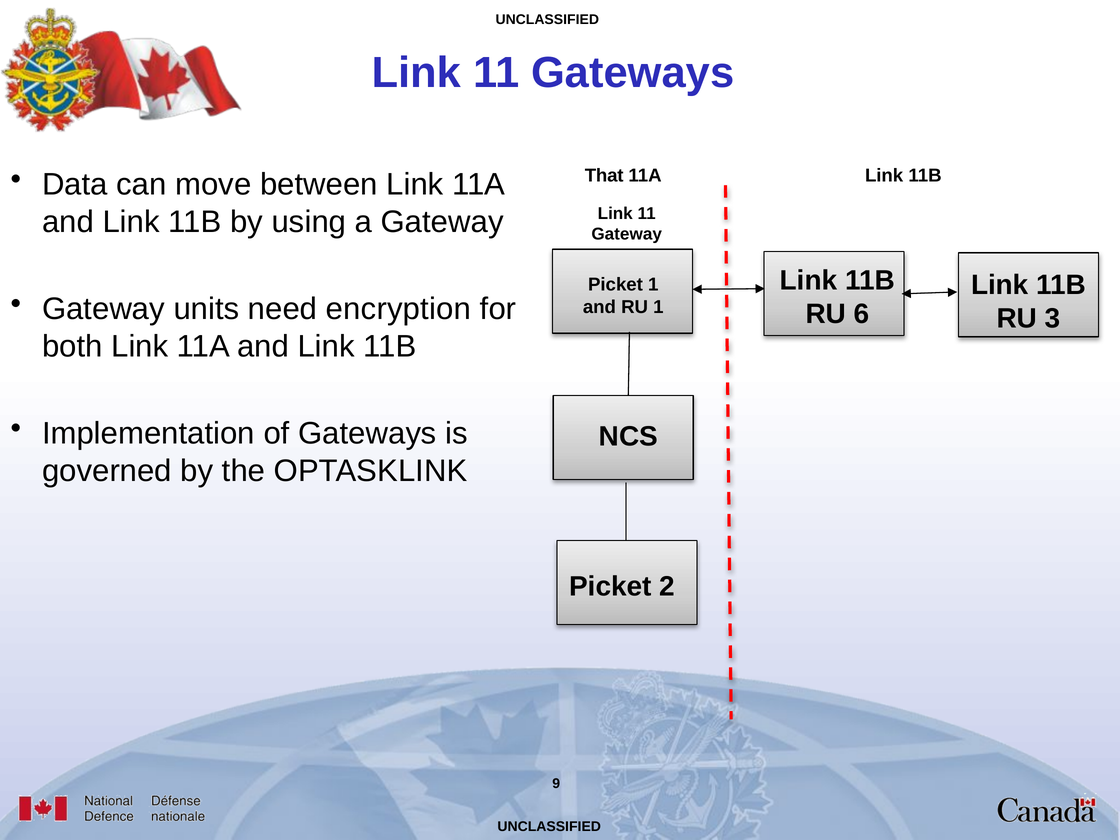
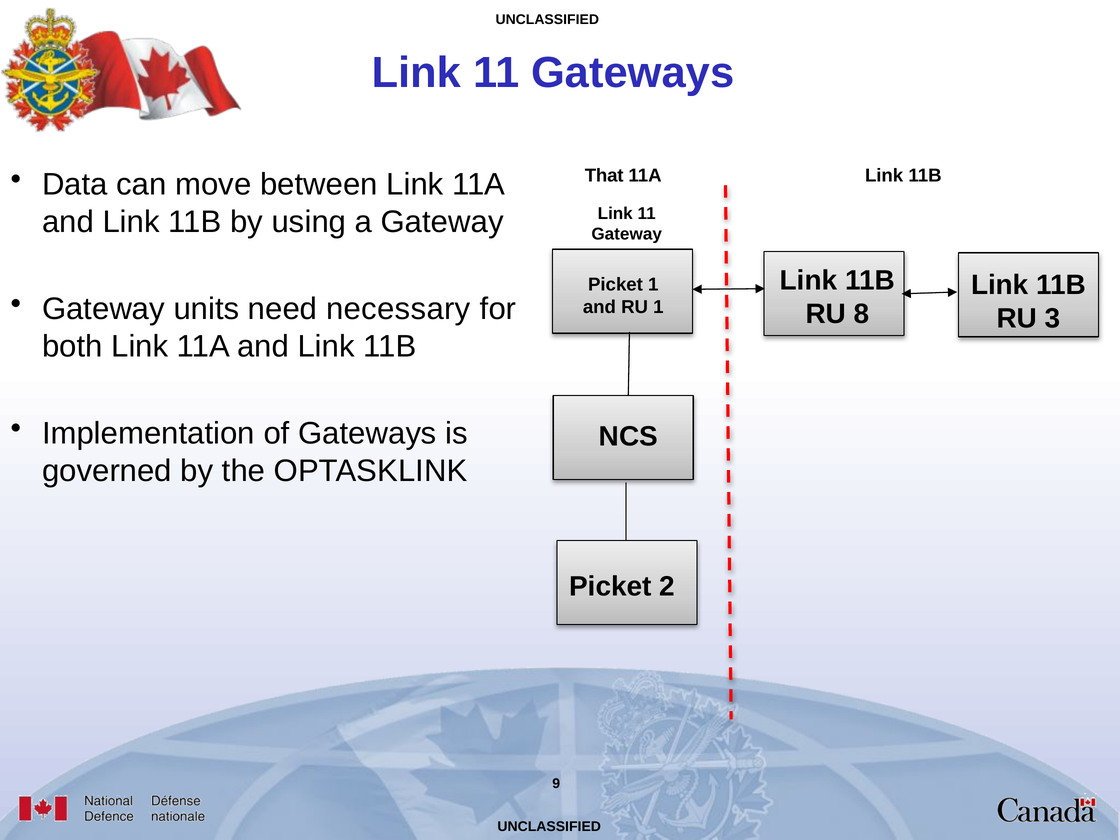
encryption: encryption -> necessary
6: 6 -> 8
